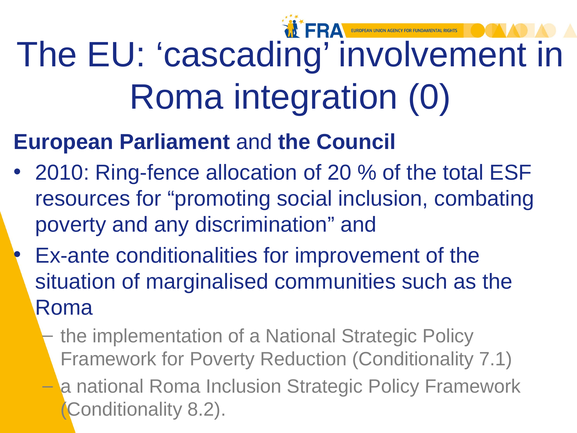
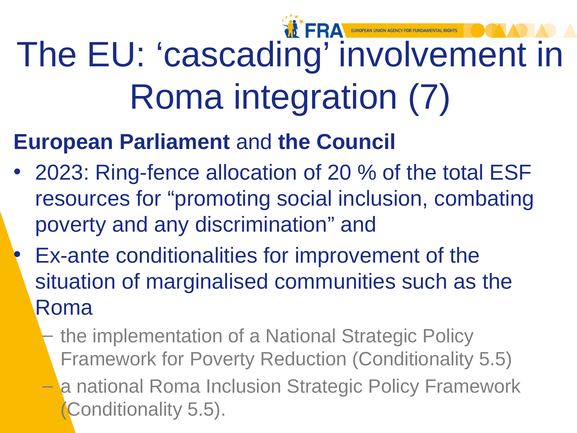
0: 0 -> 7
2010: 2010 -> 2023
Reduction Conditionality 7.1: 7.1 -> 5.5
8.2 at (207, 409): 8.2 -> 5.5
